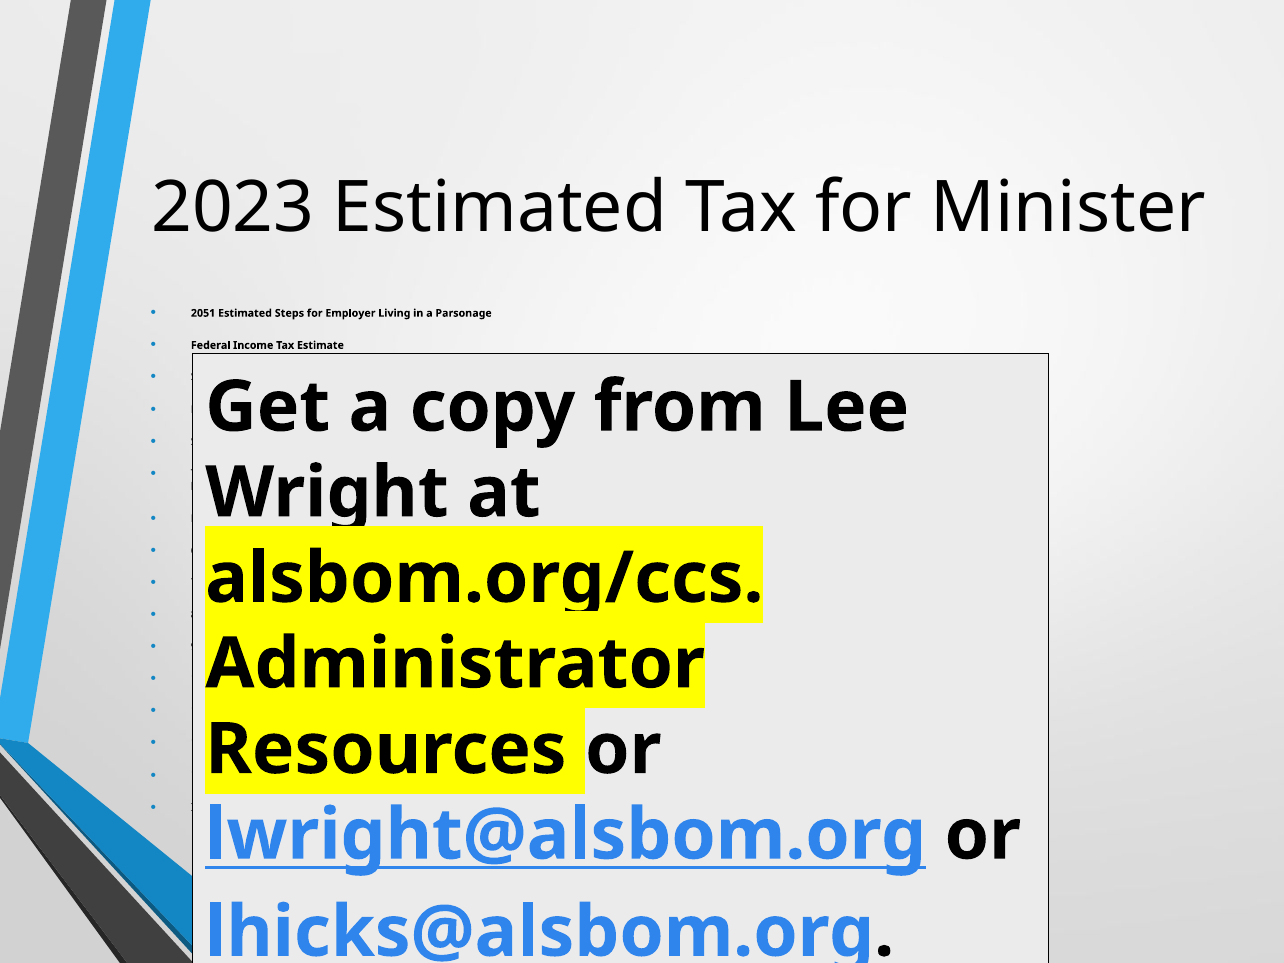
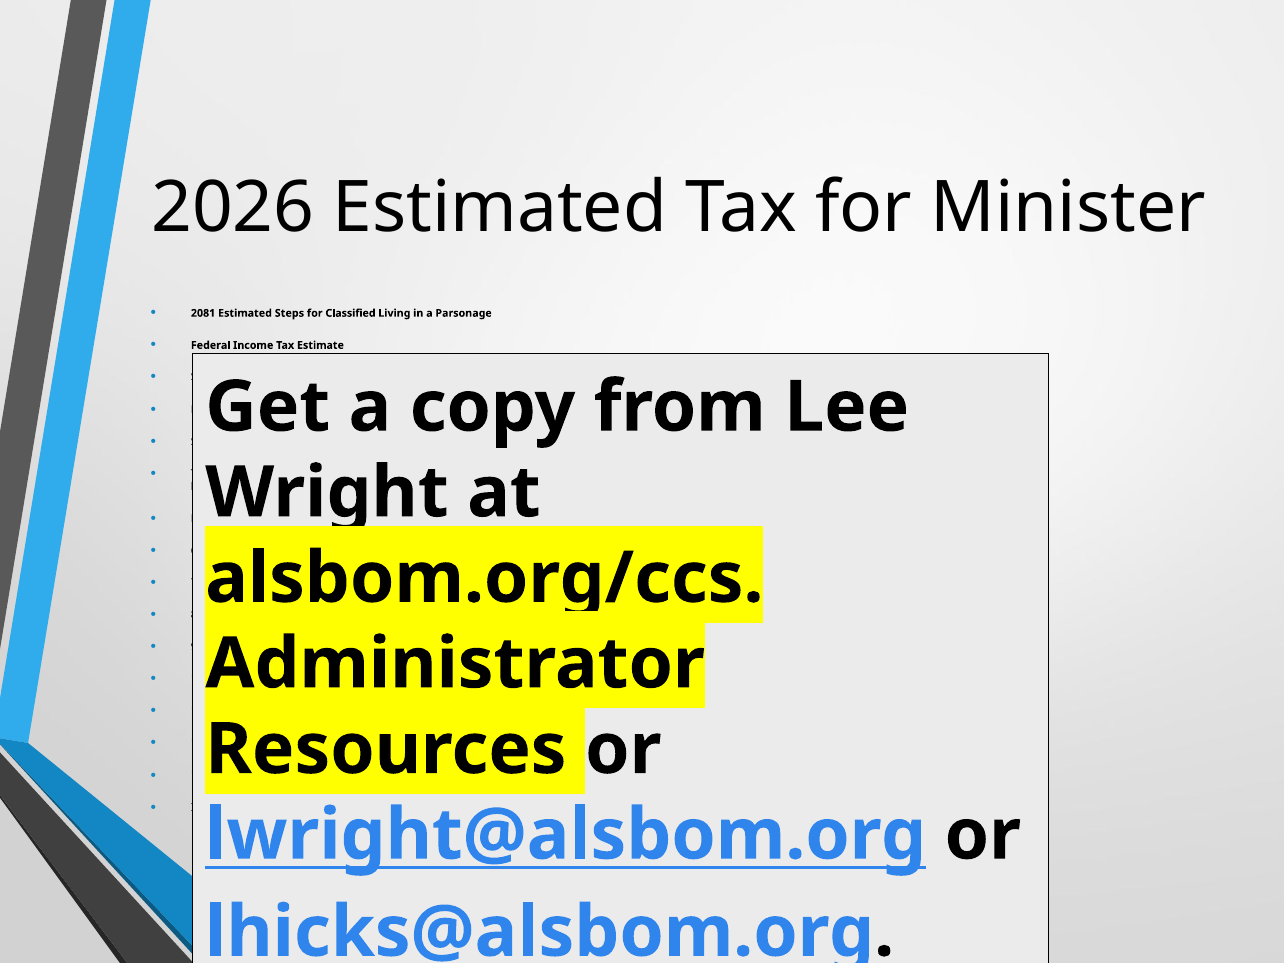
2023: 2023 -> 2026
2051: 2051 -> 2081
Employer: Employer -> Classified
